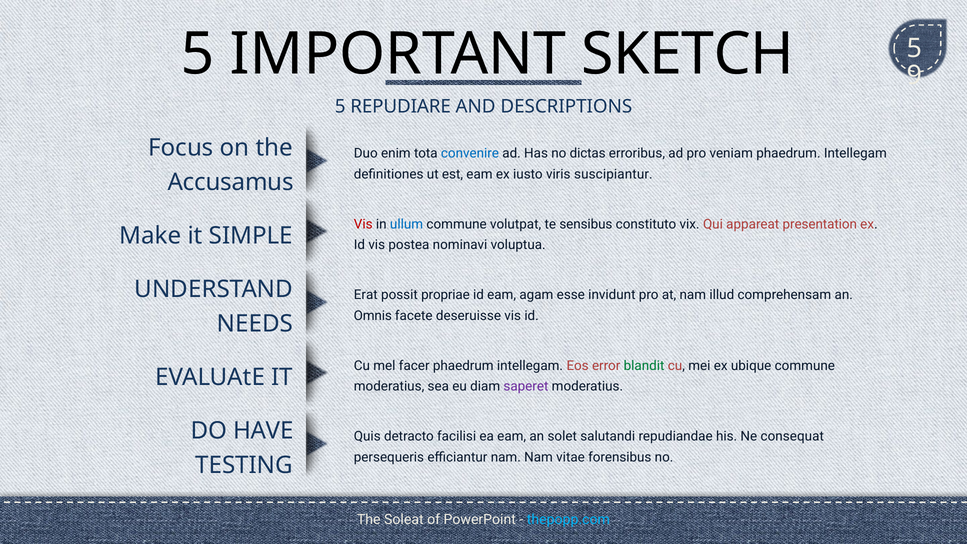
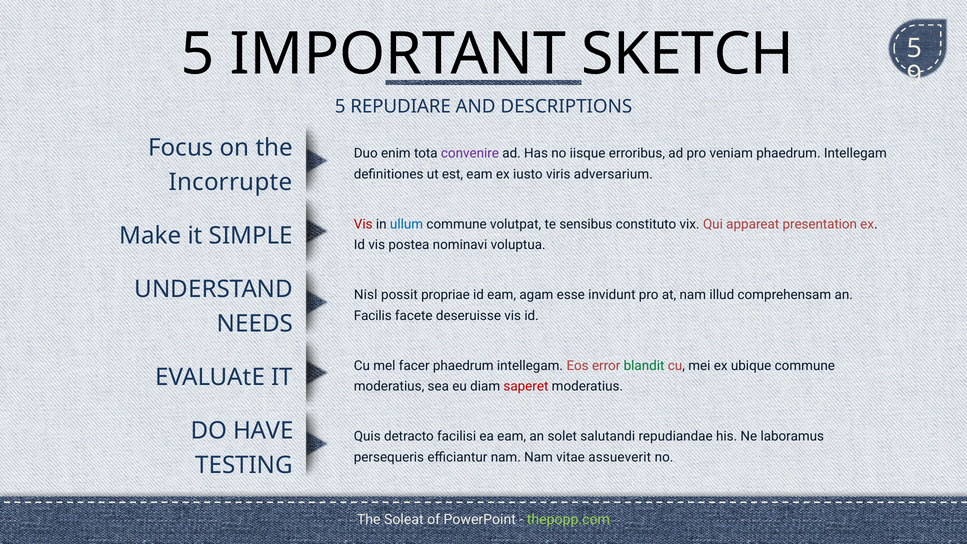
convenire colour: blue -> purple
dictas: dictas -> iisque
suscipiantur: suscipiantur -> adversarium
Accusamus: Accusamus -> Incorrupte
Erat: Erat -> Nisl
Omnis: Omnis -> Facilis
saperet colour: purple -> red
consequat: consequat -> laboramus
forensibus: forensibus -> assueverit
thepopp.com colour: light blue -> light green
